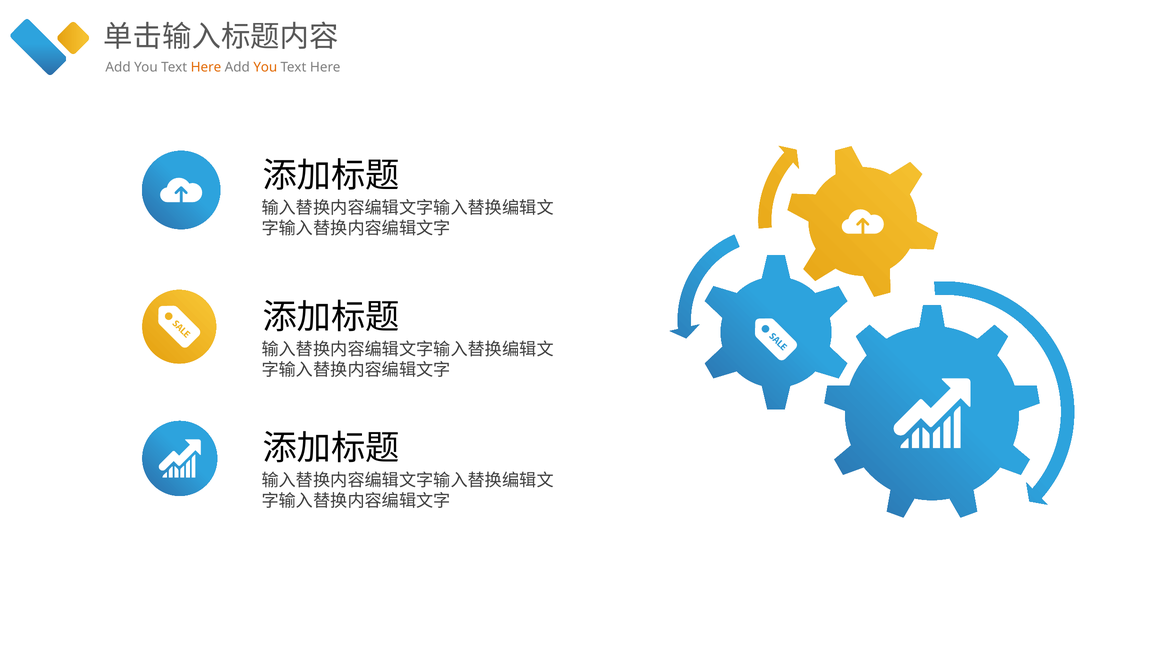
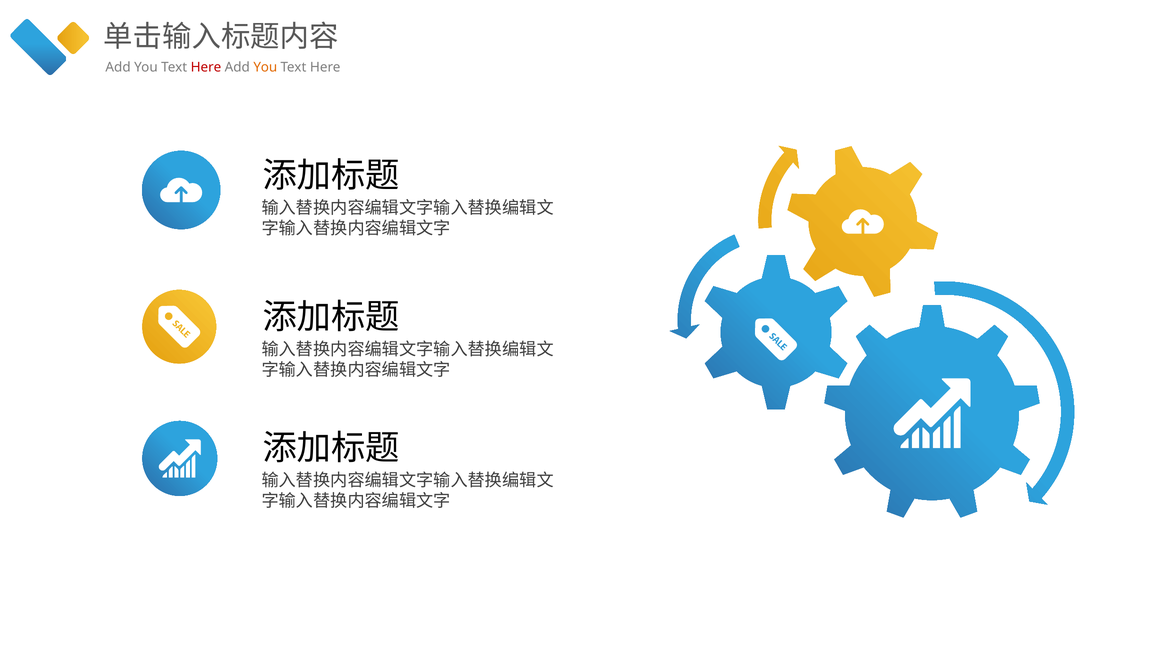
Here at (206, 67) colour: orange -> red
